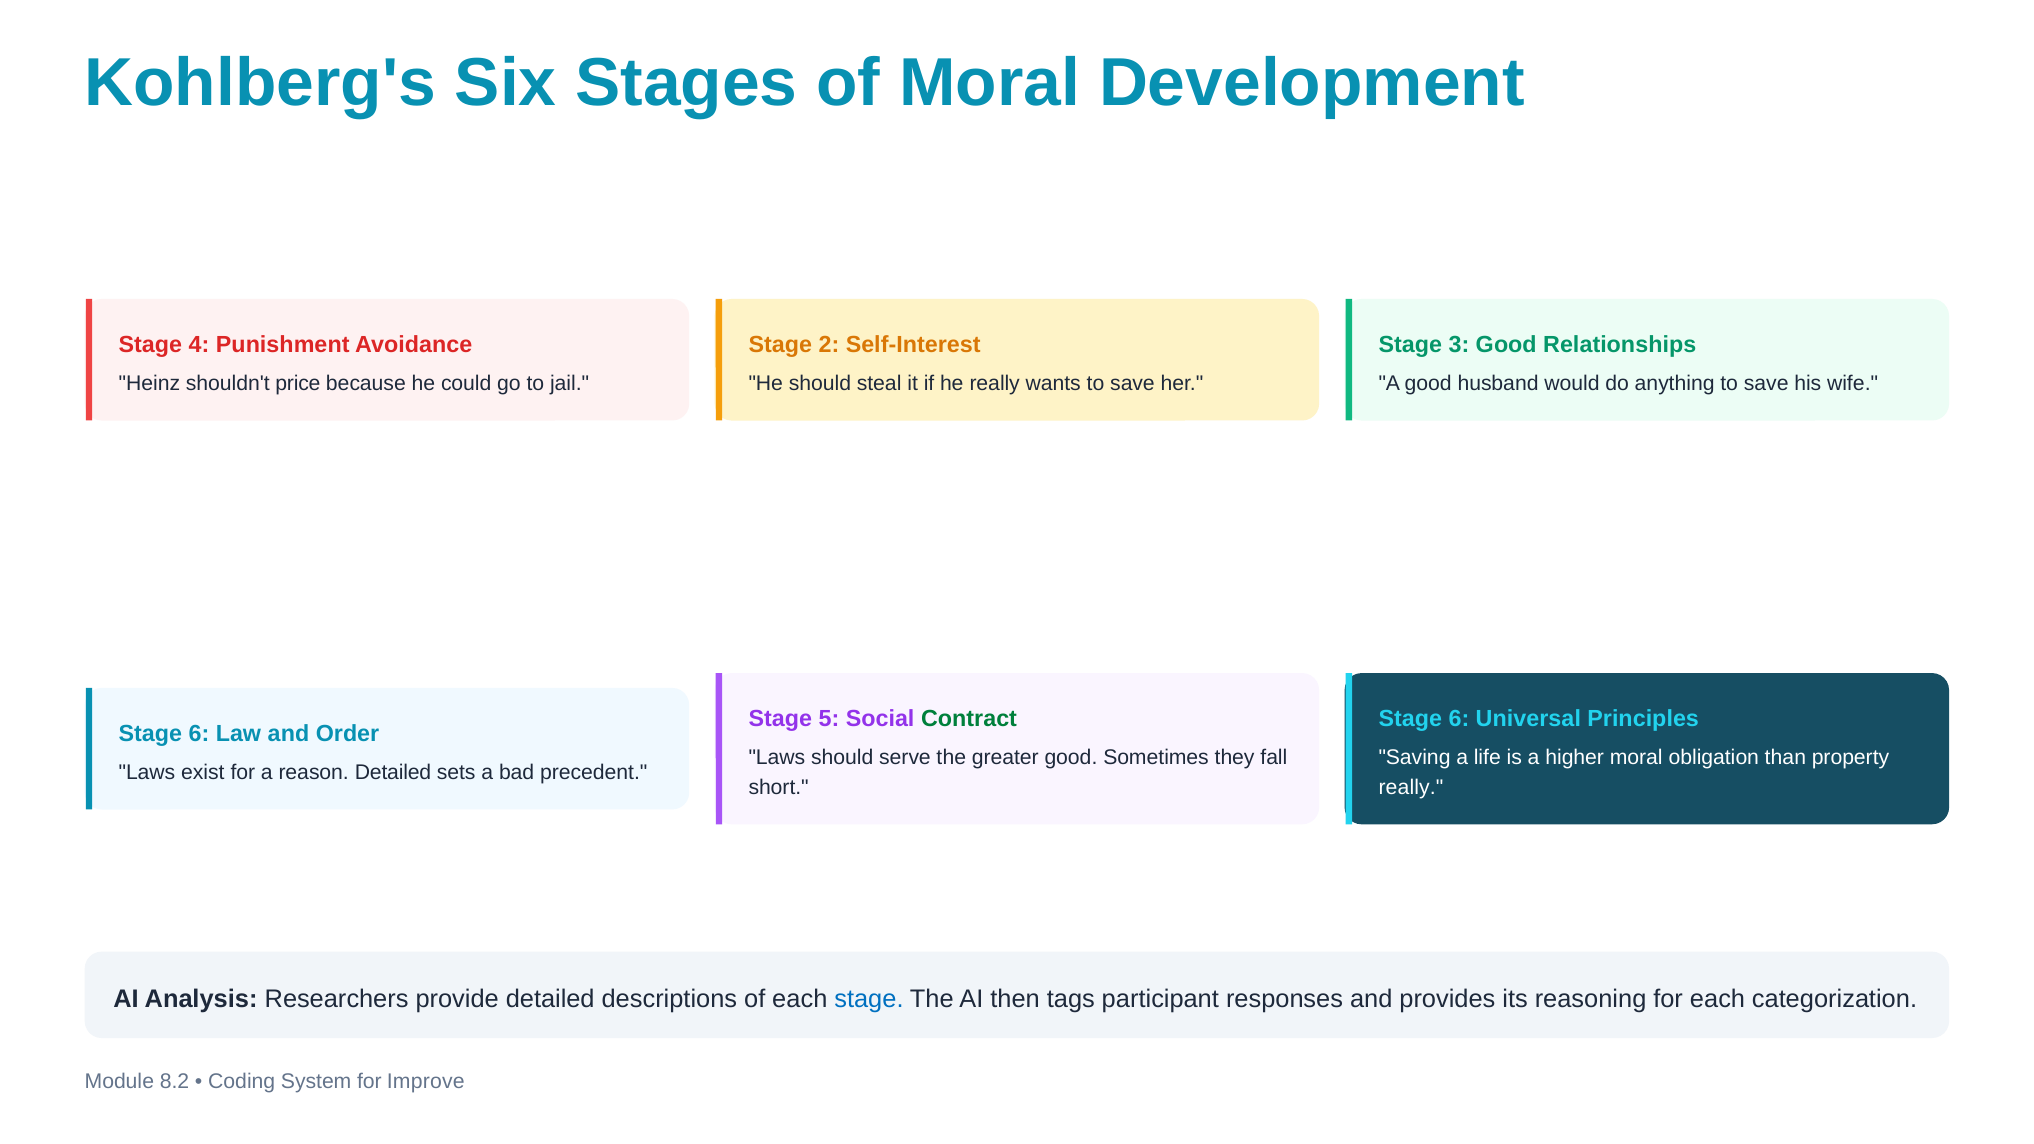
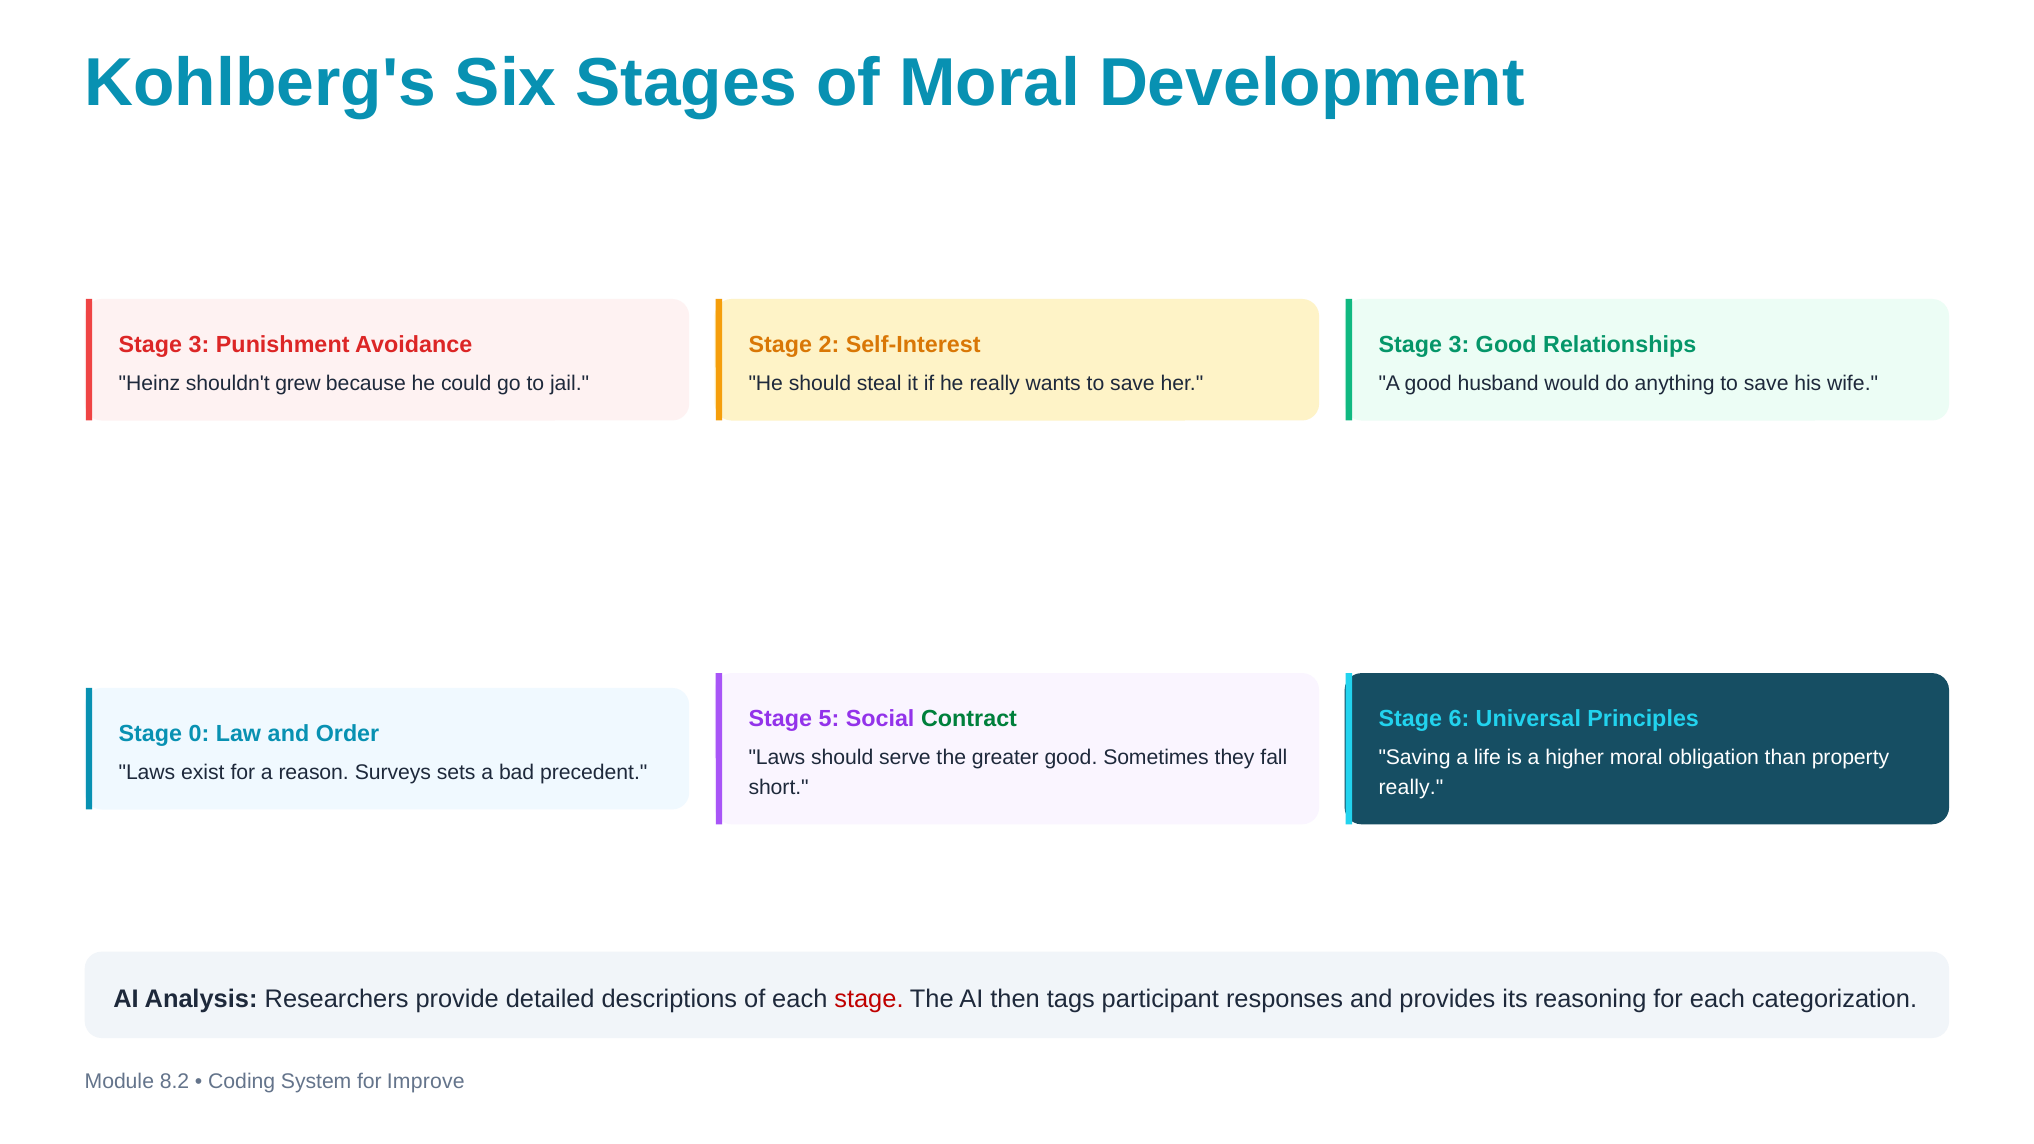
4 at (199, 345): 4 -> 3
price: price -> grew
6 at (199, 734): 6 -> 0
reason Detailed: Detailed -> Surveys
stage at (869, 999) colour: blue -> red
